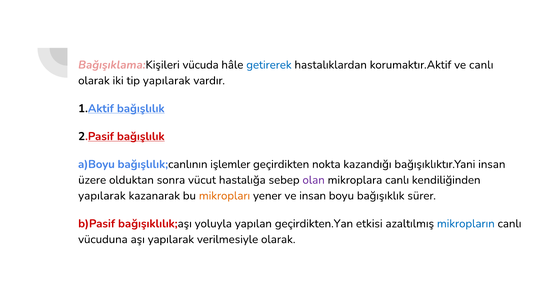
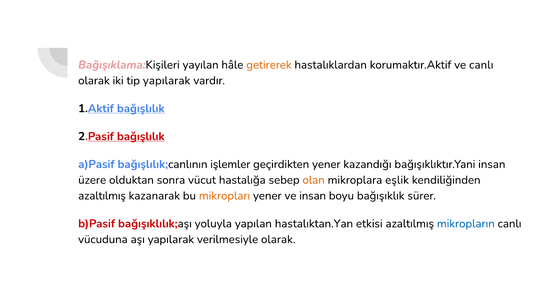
vücuda: vücuda -> yayılan
getirerek colour: blue -> orange
a)Boyu: a)Boyu -> a)Pasif
geçirdikten nokta: nokta -> yener
olan colour: purple -> orange
mikroplara canlı: canlı -> eşlik
yapılarak at (102, 196): yapılarak -> azaltılmış
geçirdikten.Yan: geçirdikten.Yan -> hastalıktan.Yan
